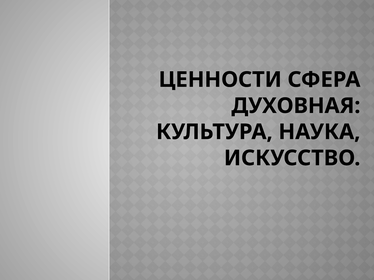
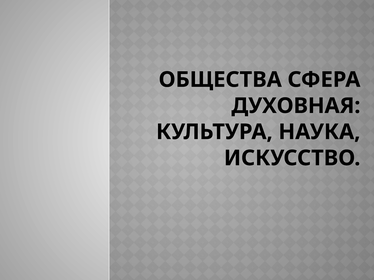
ЦЕННОСТИ: ЦЕННОСТИ -> ОБЩЕСТВА
